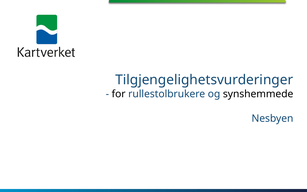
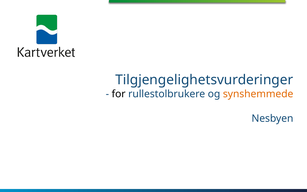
synshemmede colour: black -> orange
